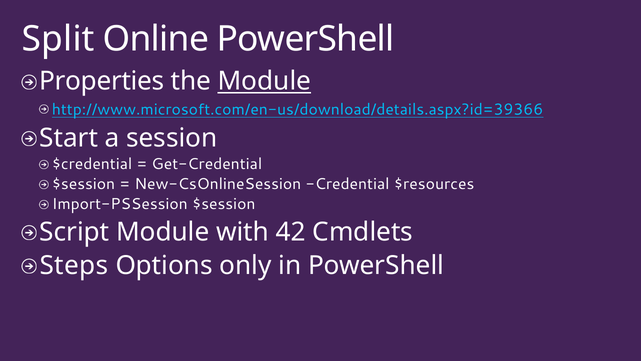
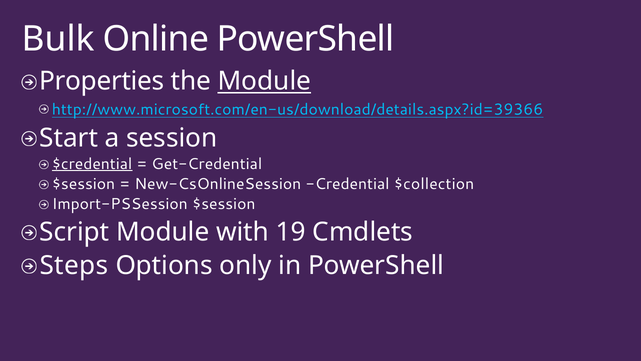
Split: Split -> Bulk
$credential underline: none -> present
$resources: $resources -> $collection
42: 42 -> 19
